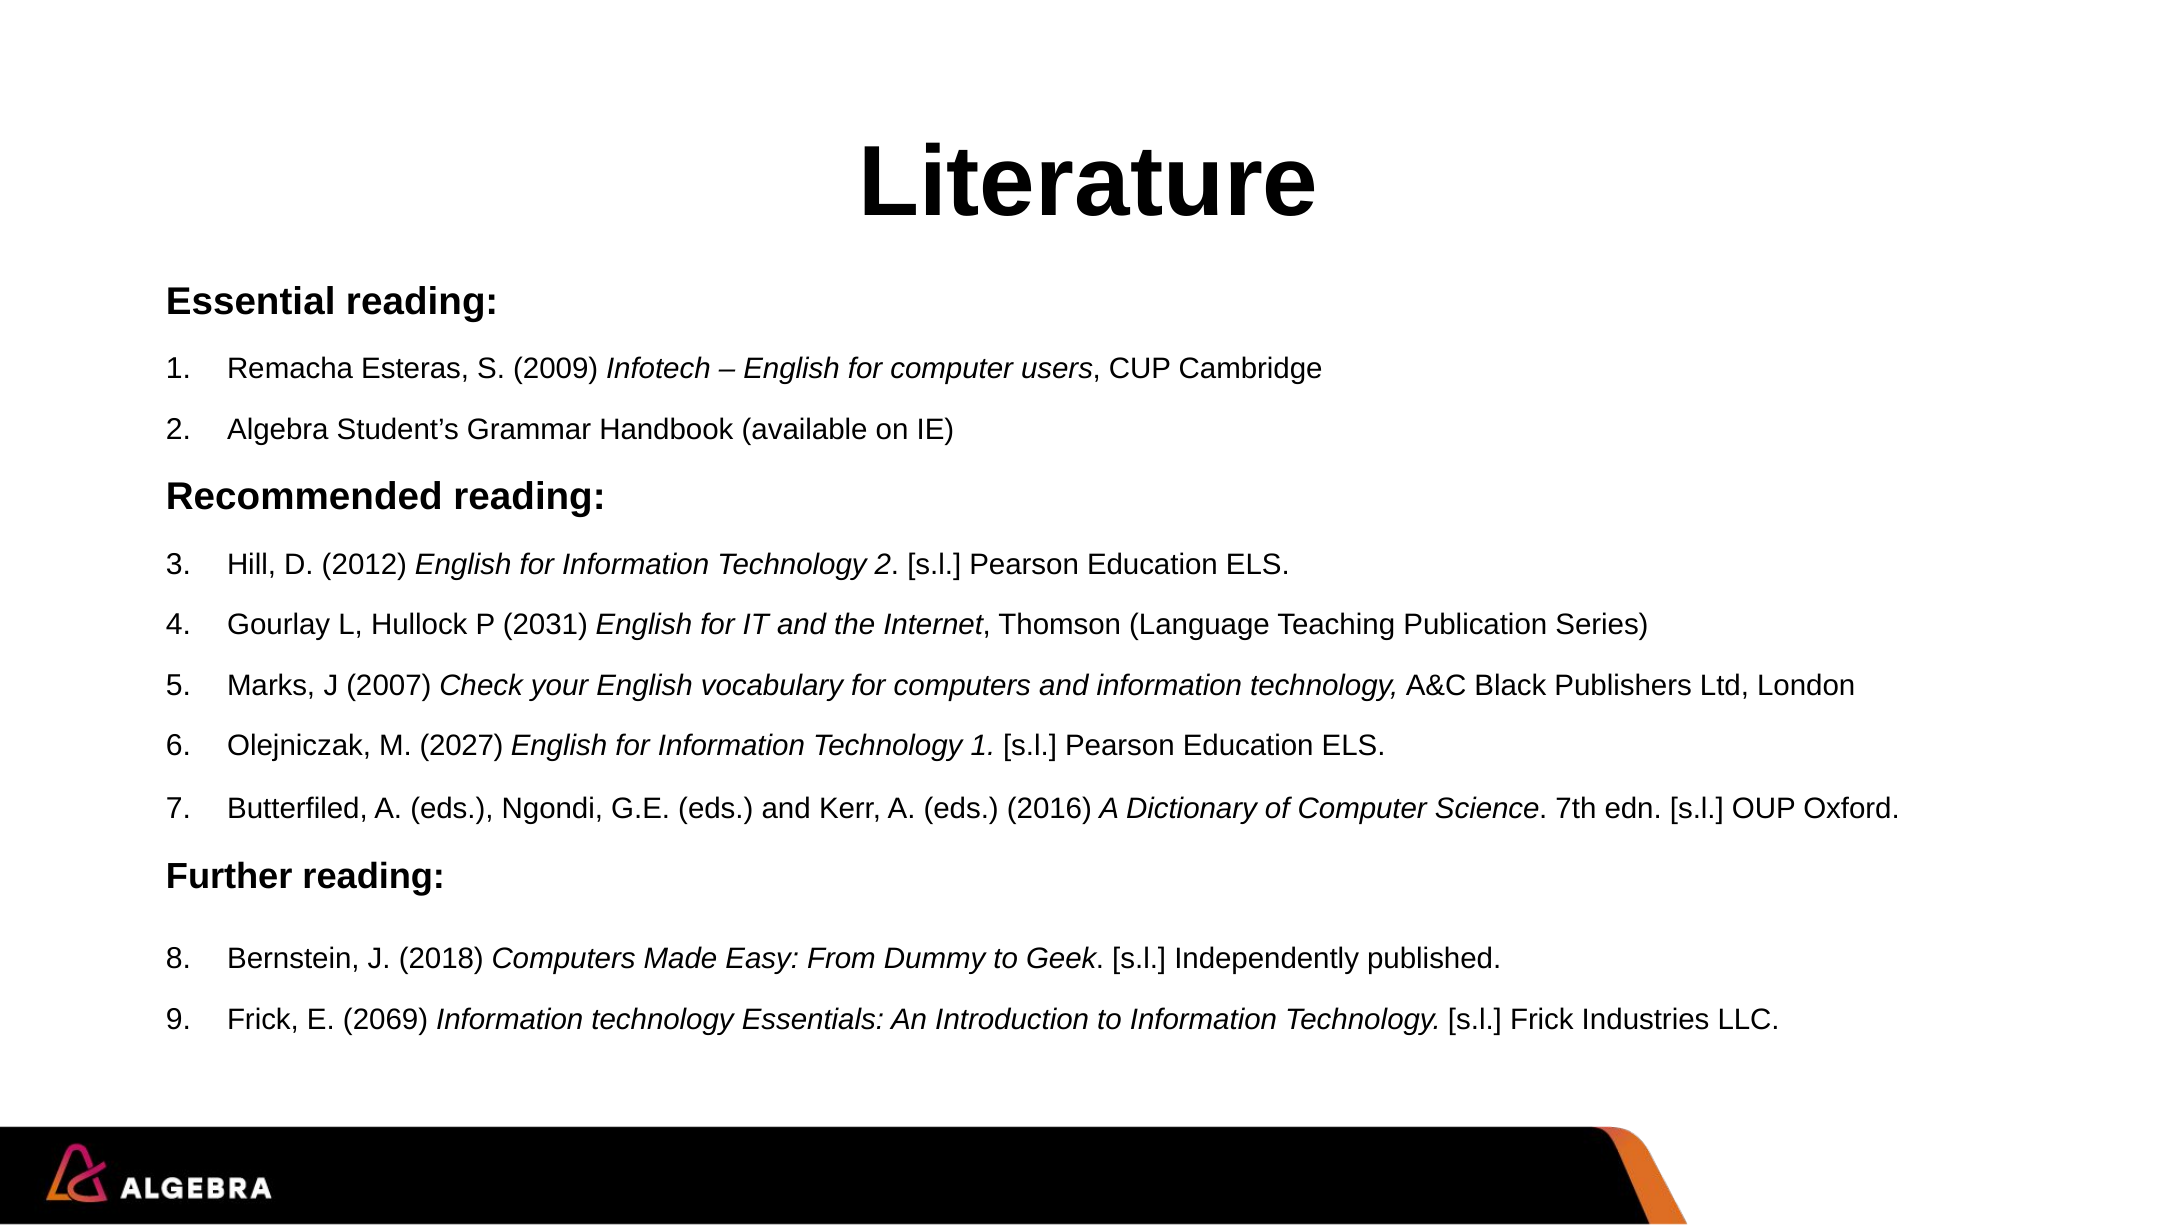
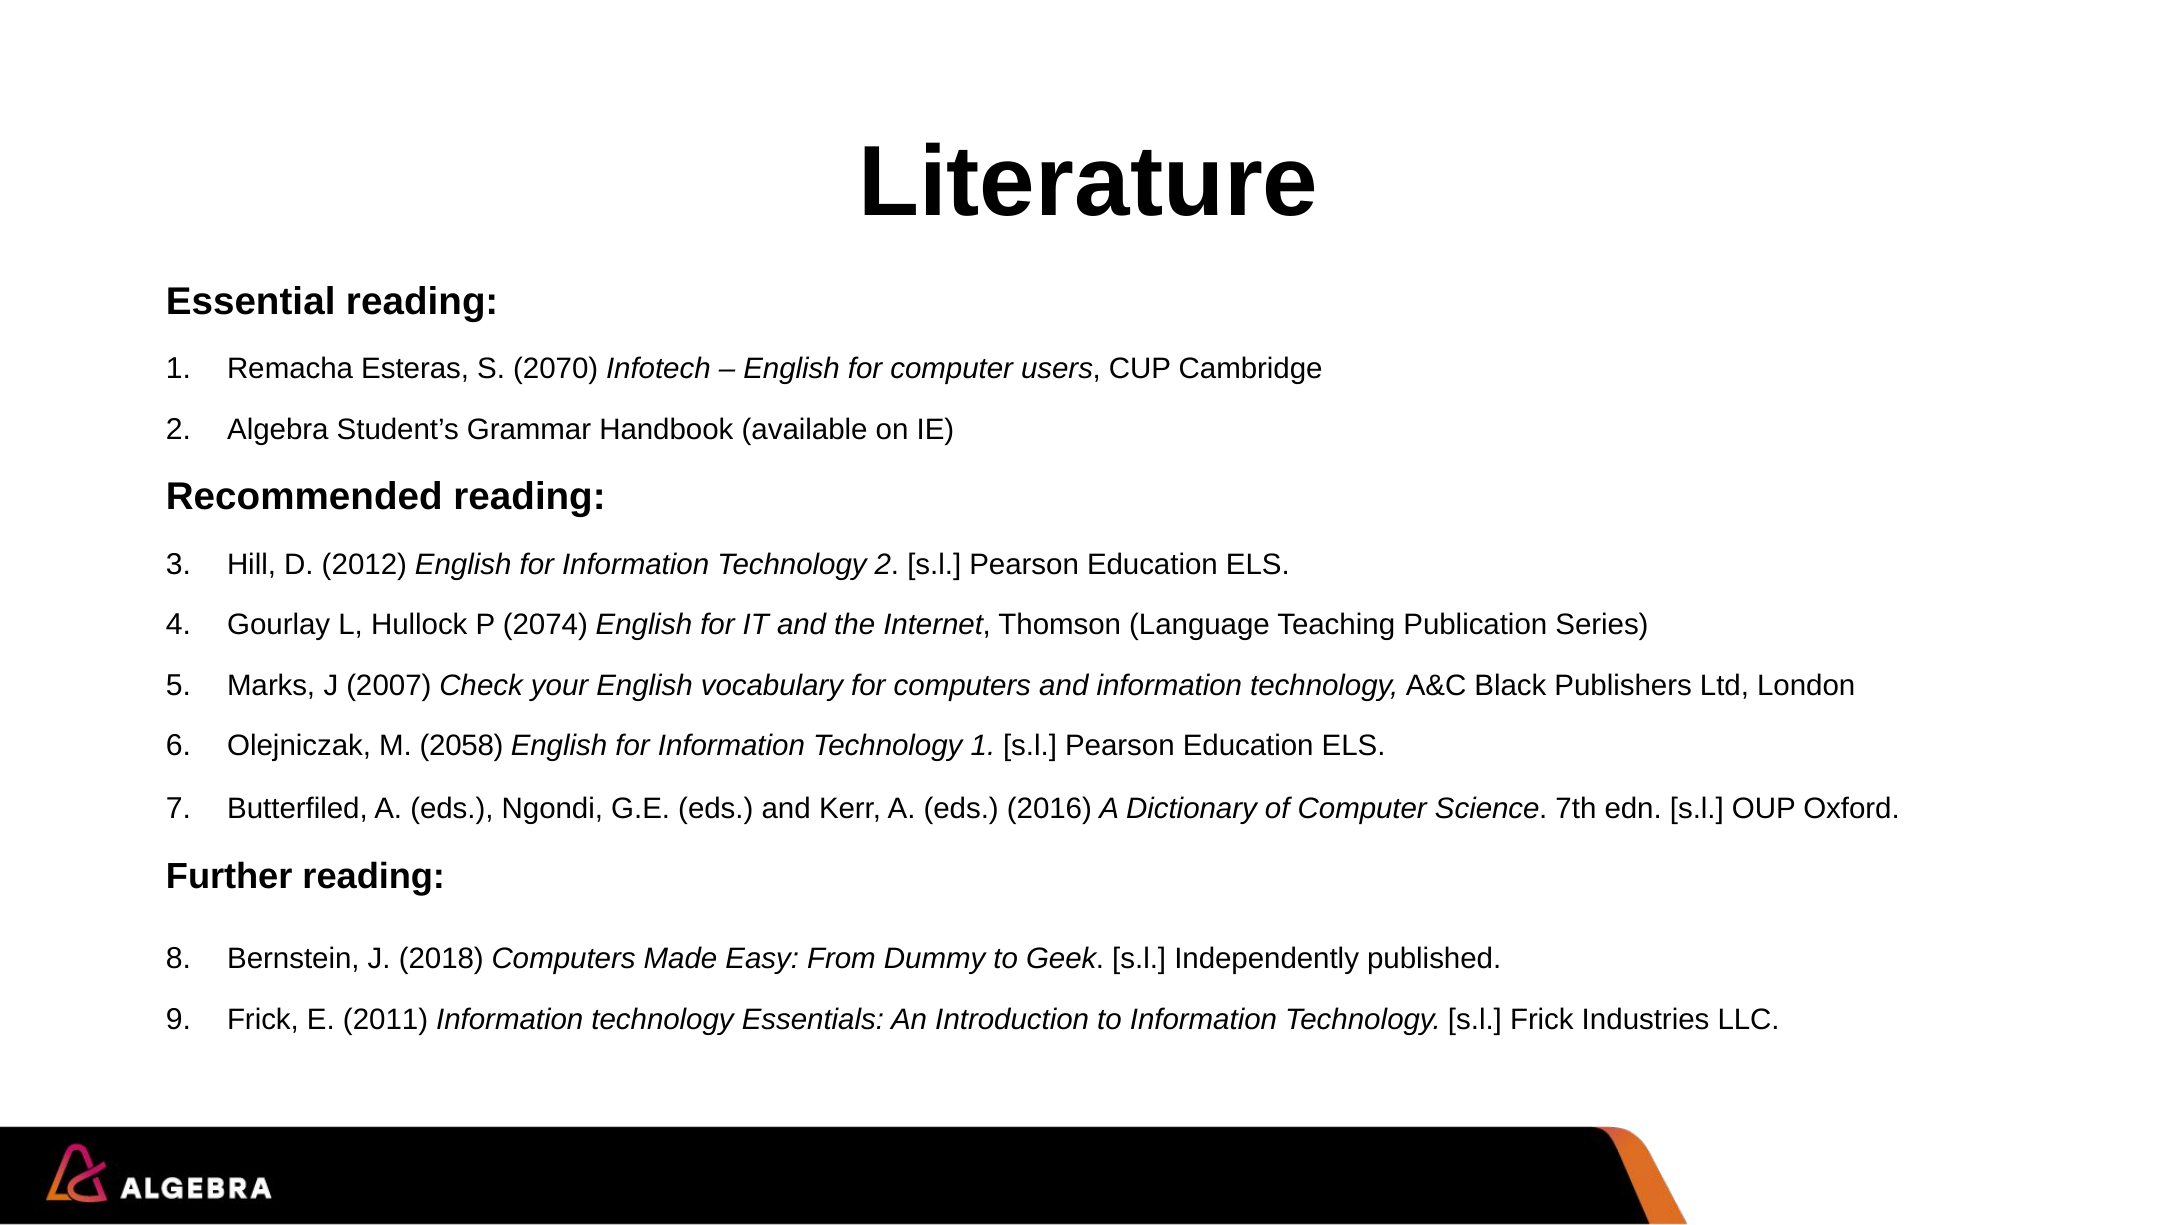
2009: 2009 -> 2070
2031: 2031 -> 2074
2027: 2027 -> 2058
2069: 2069 -> 2011
